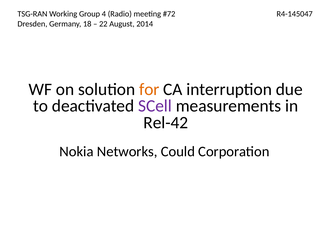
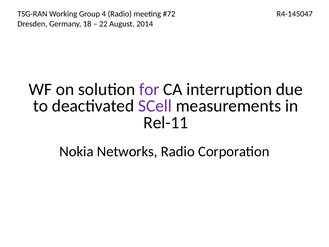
for colour: orange -> purple
Rel-42: Rel-42 -> Rel-11
Networks Could: Could -> Radio
